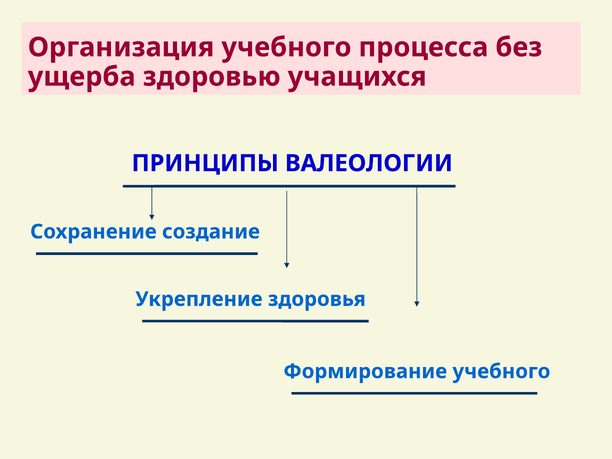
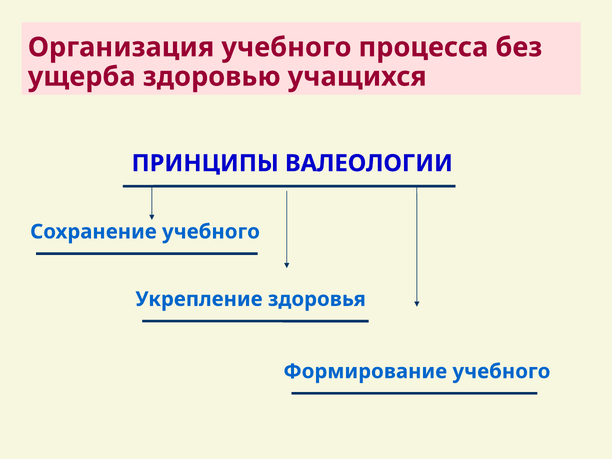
Сохранение создание: создание -> учебного
